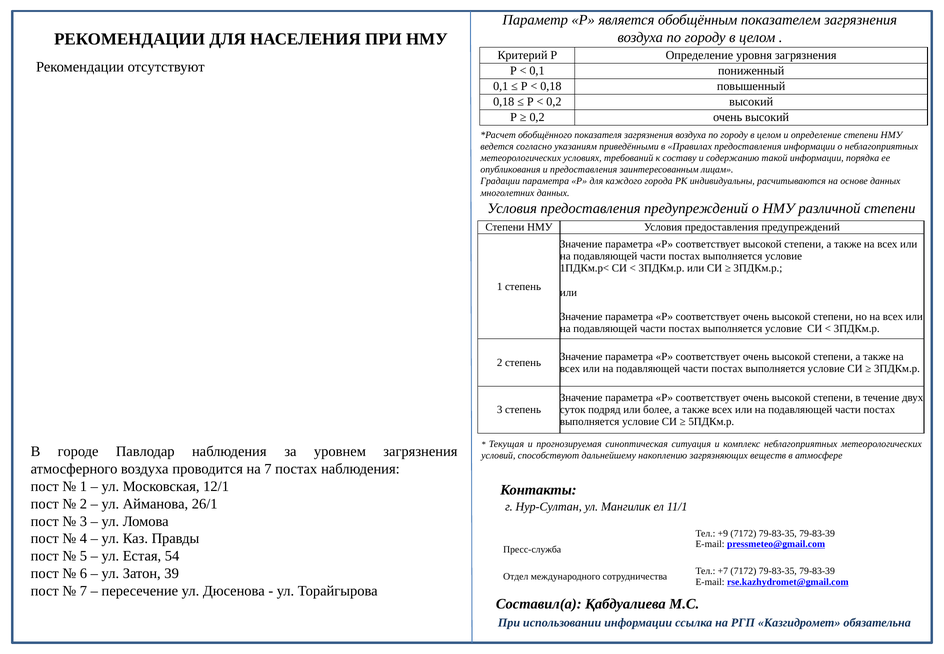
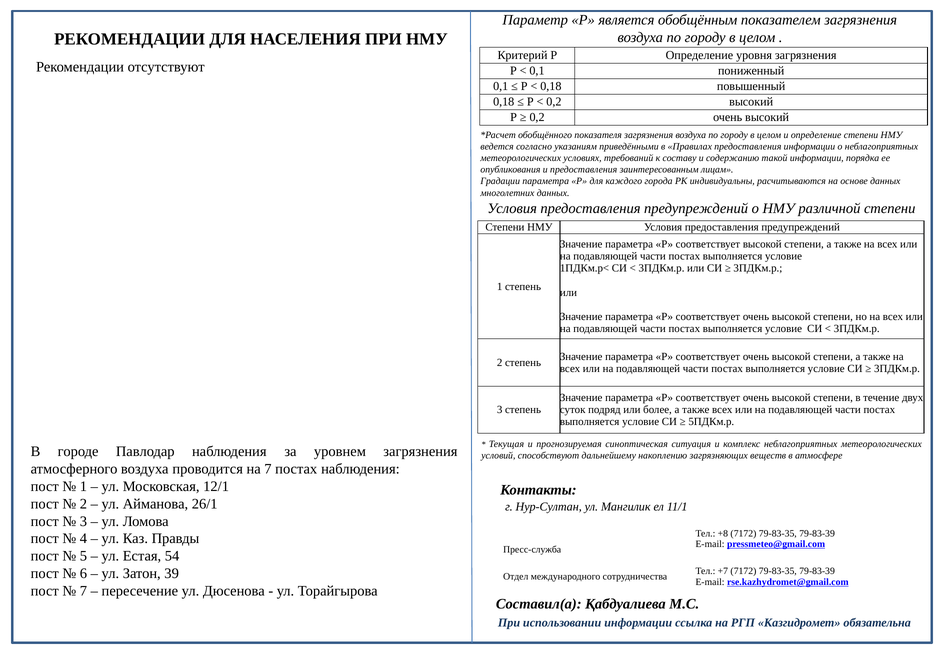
+9: +9 -> +8
